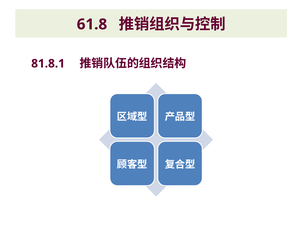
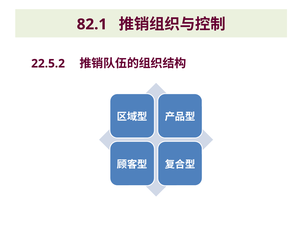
61.8: 61.8 -> 82.1
81.8.1: 81.8.1 -> 22.5.2
